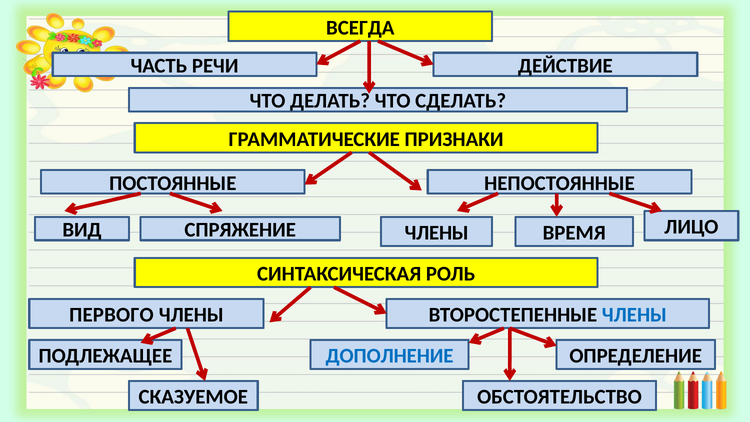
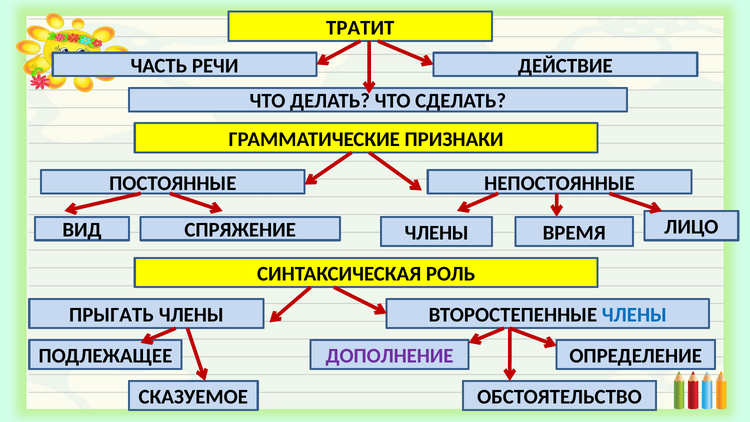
ВСЕГДА: ВСЕГДА -> ТРАТИТ
ПЕРВОГО: ПЕРВОГО -> ПРЫГАТЬ
ДОПОЛНЕНИЕ colour: blue -> purple
